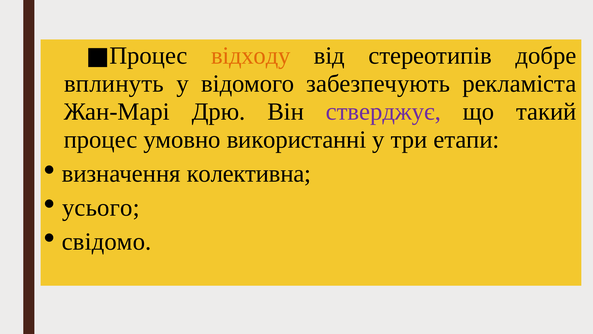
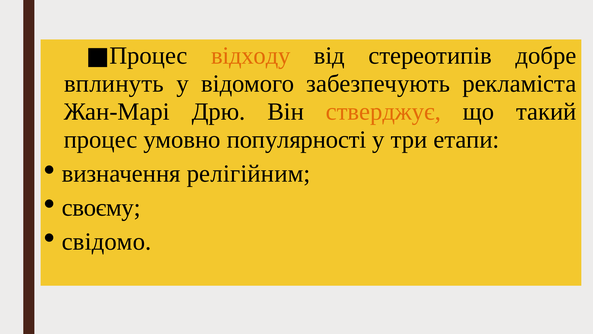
стверджує colour: purple -> orange
використанні: використанні -> популярності
колективна: колективна -> релігійним
усього: усього -> своєму
